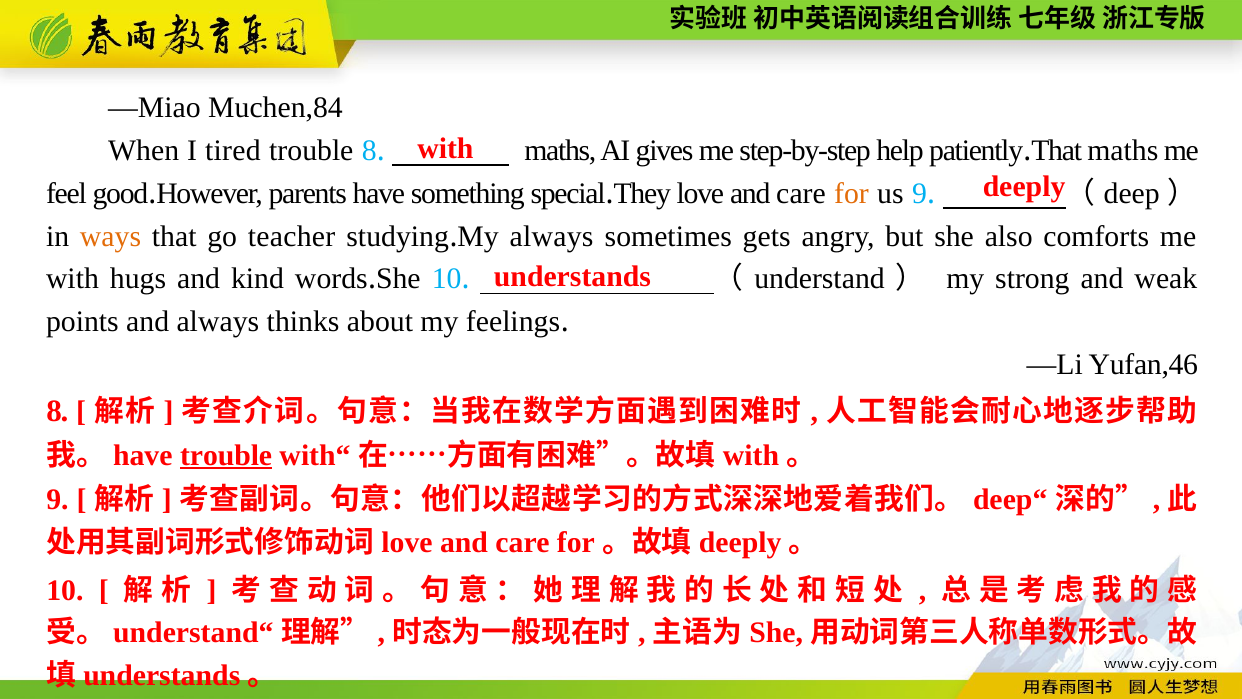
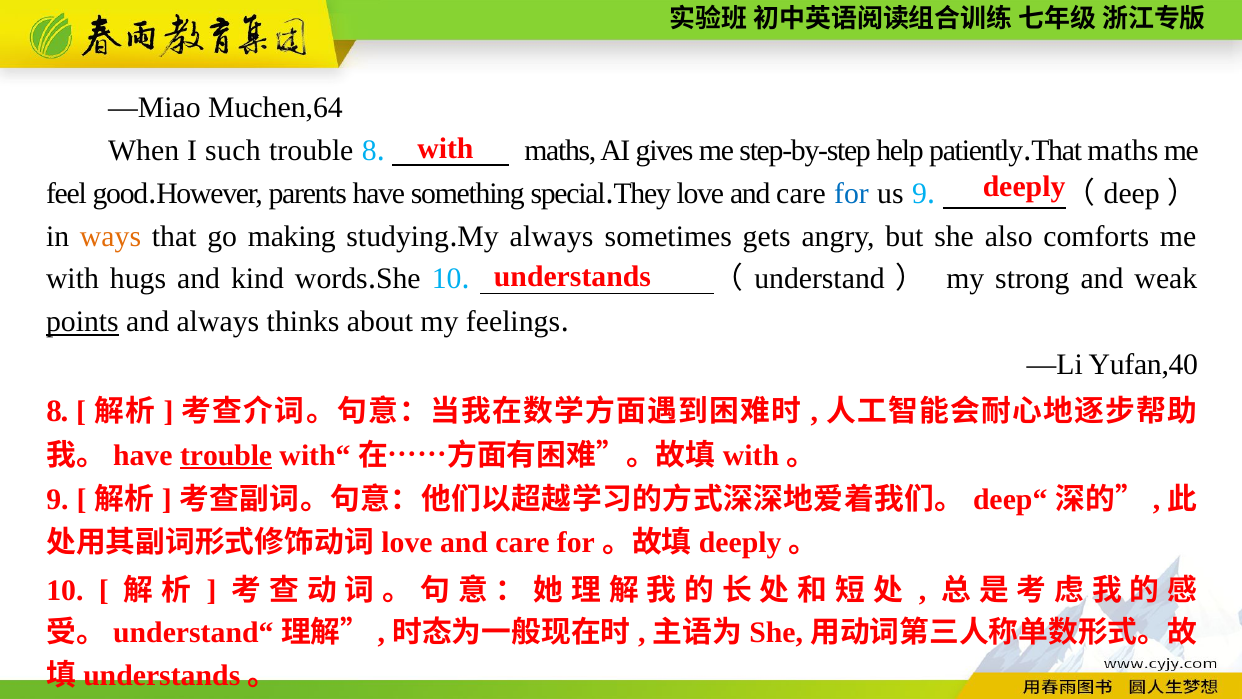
Muchen,84: Muchen,84 -> Muchen,64
tired: tired -> such
for at (851, 193) colour: orange -> blue
teacher: teacher -> making
points underline: none -> present
Yufan,46: Yufan,46 -> Yufan,40
